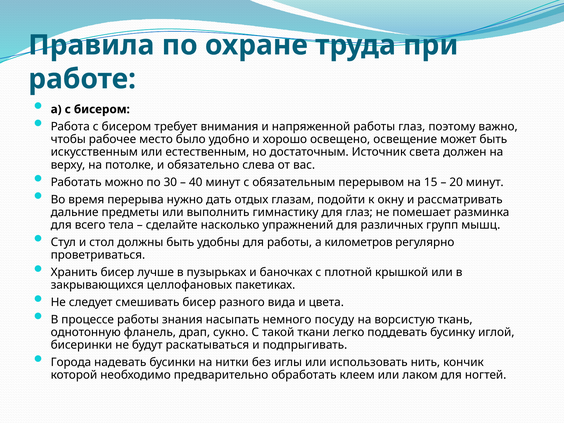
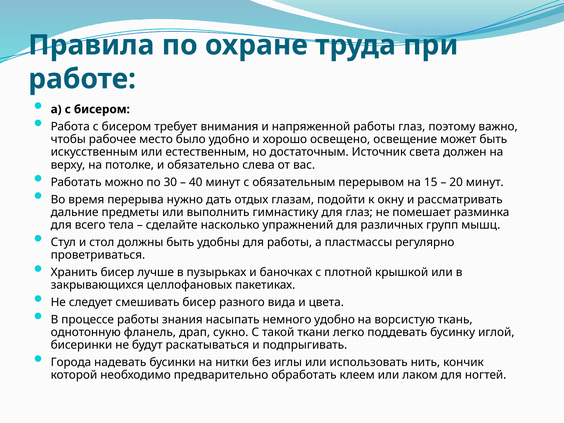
километров: километров -> пластмассы
немного посуду: посуду -> удобно
